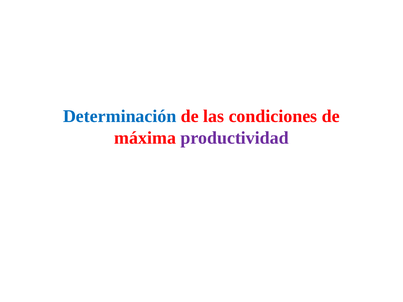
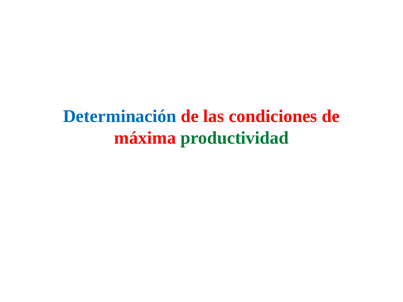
productividad colour: purple -> green
